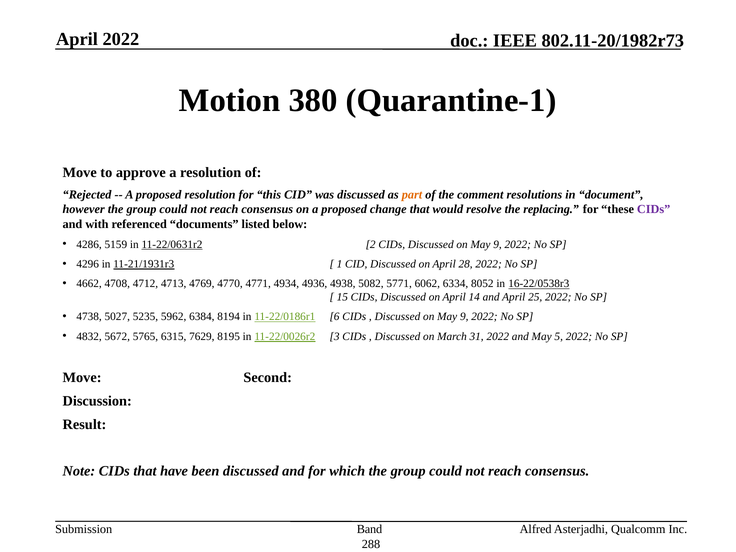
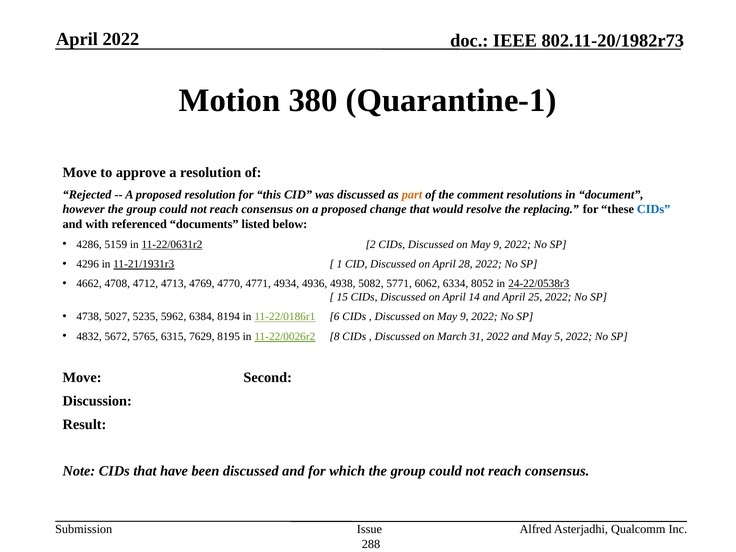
CIDs at (654, 209) colour: purple -> blue
16-22/0538r3: 16-22/0538r3 -> 24-22/0538r3
3: 3 -> 8
Band: Band -> Issue
